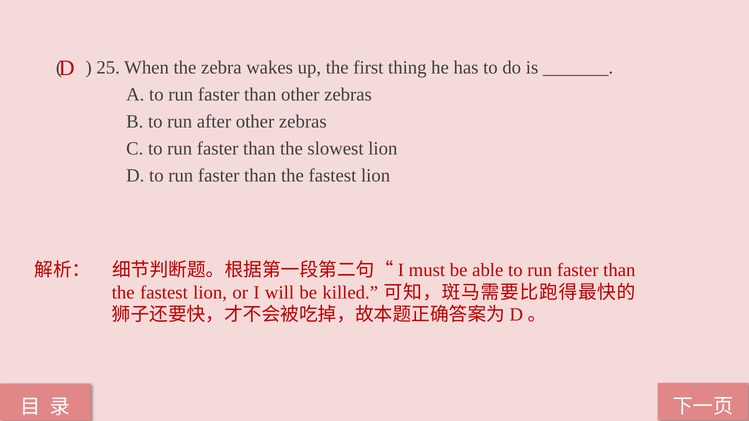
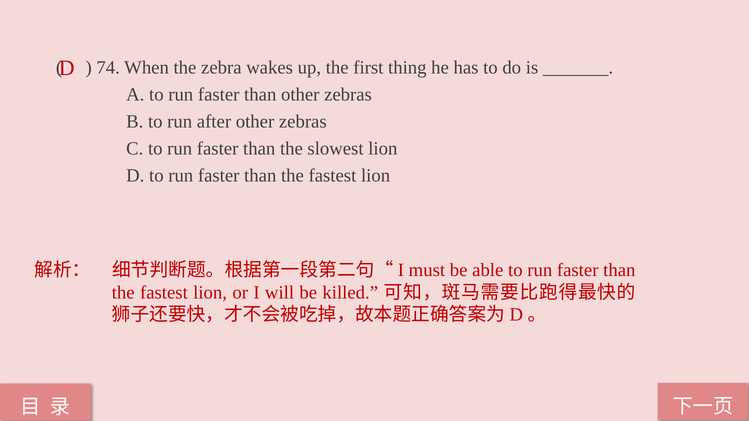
25: 25 -> 74
